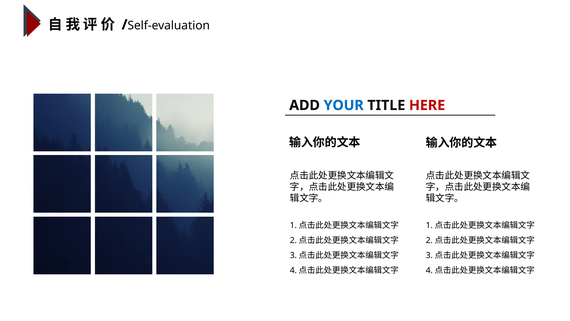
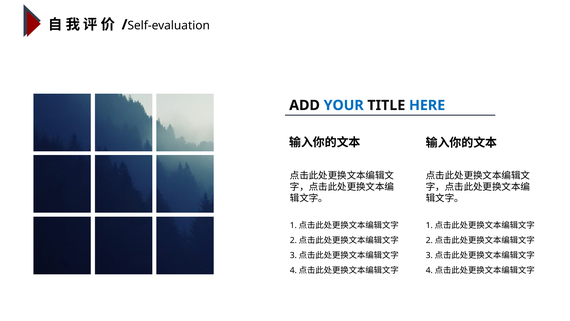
HERE colour: red -> blue
